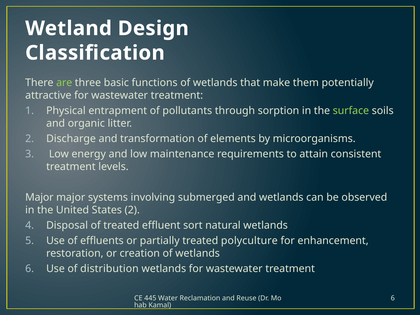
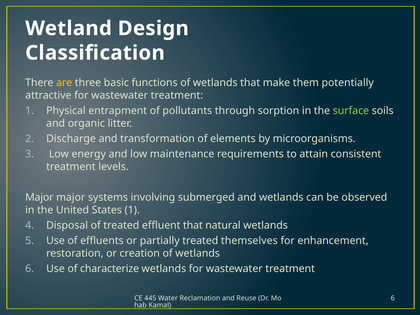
are colour: light green -> yellow
States 2: 2 -> 1
effluent sort: sort -> that
polyculture: polyculture -> themselves
distribution: distribution -> characterize
